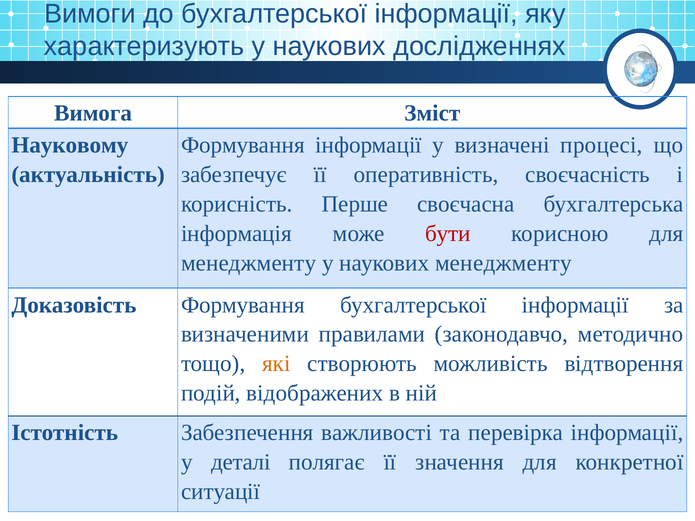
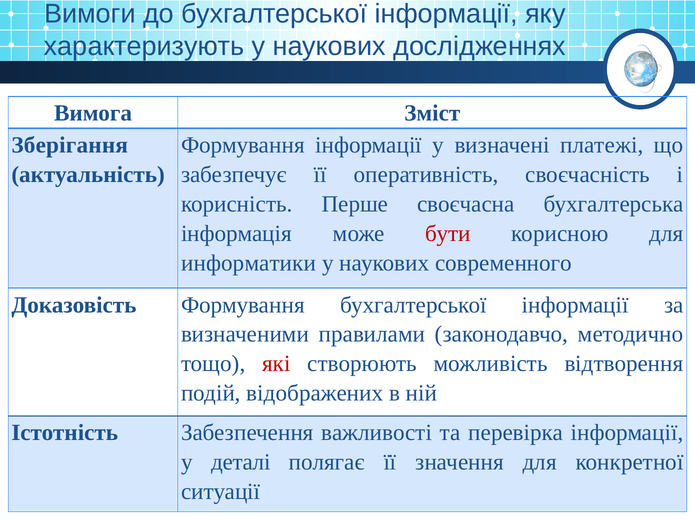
Науковому: Науковому -> Зберігання
процесі: процесі -> платежі
менеджменту at (249, 263): менеджменту -> информатики
наукових менеджменту: менеджменту -> современного
які colour: orange -> red
